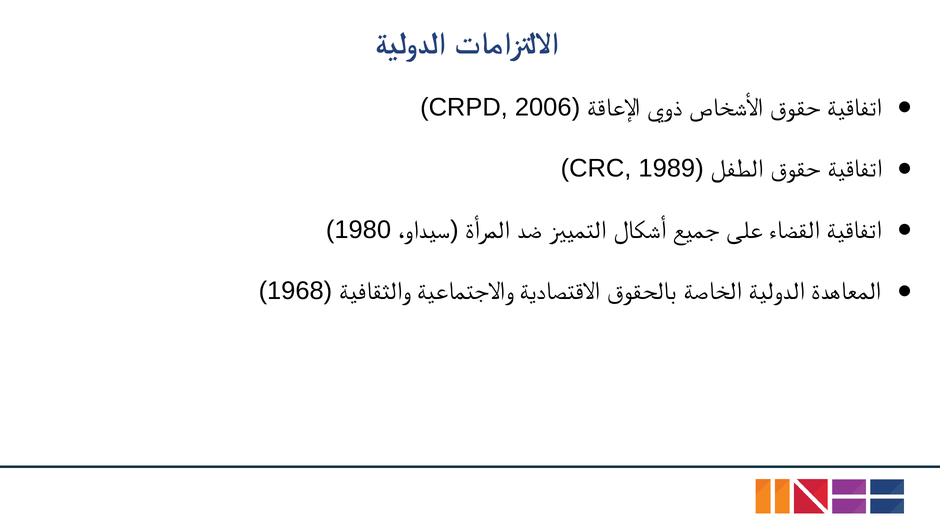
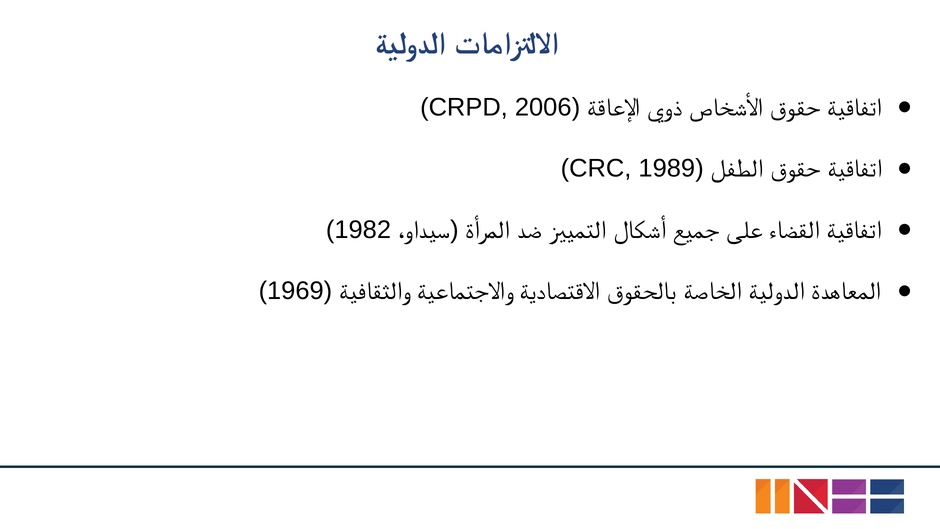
1980: 1980 -> 1982
1968: 1968 -> 1969
